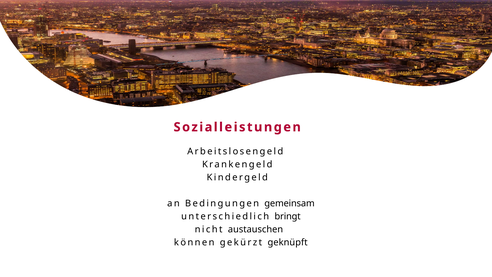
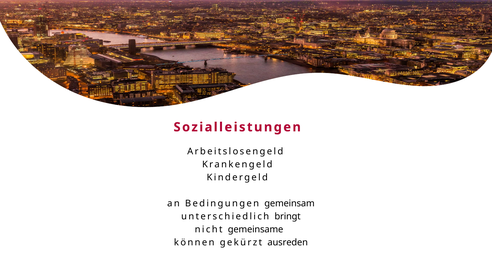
austauschen: austauschen -> gemeinsame
geknüpft: geknüpft -> ausreden
